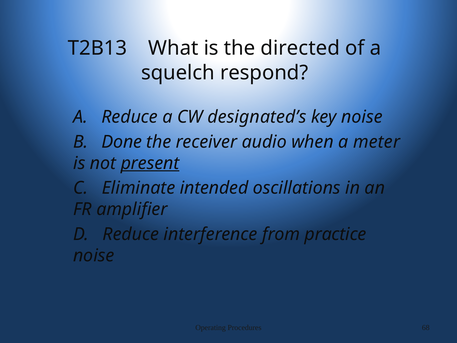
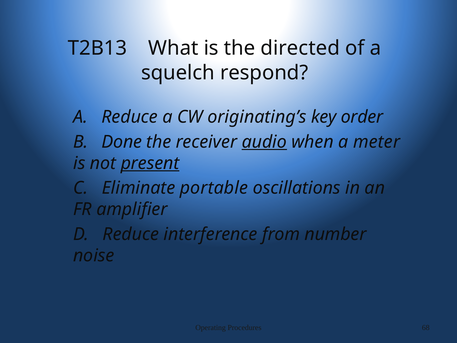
designated’s: designated’s -> originating’s
key noise: noise -> order
audio underline: none -> present
intended: intended -> portable
practice: practice -> number
